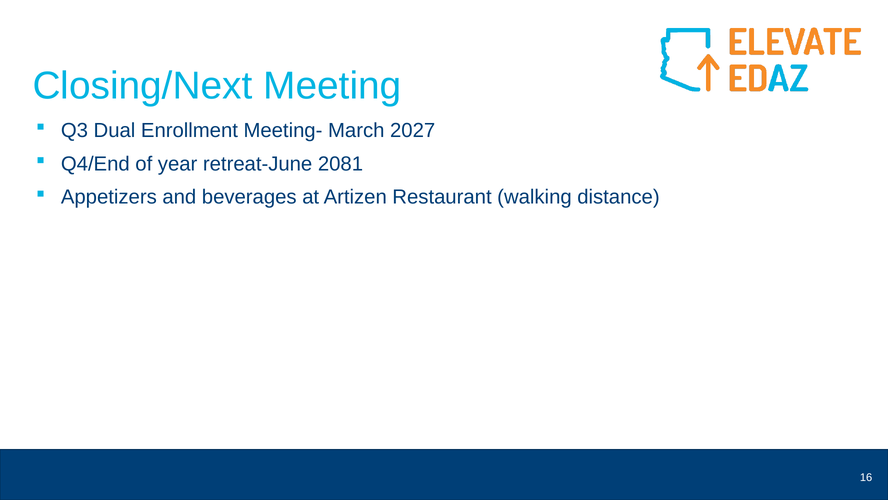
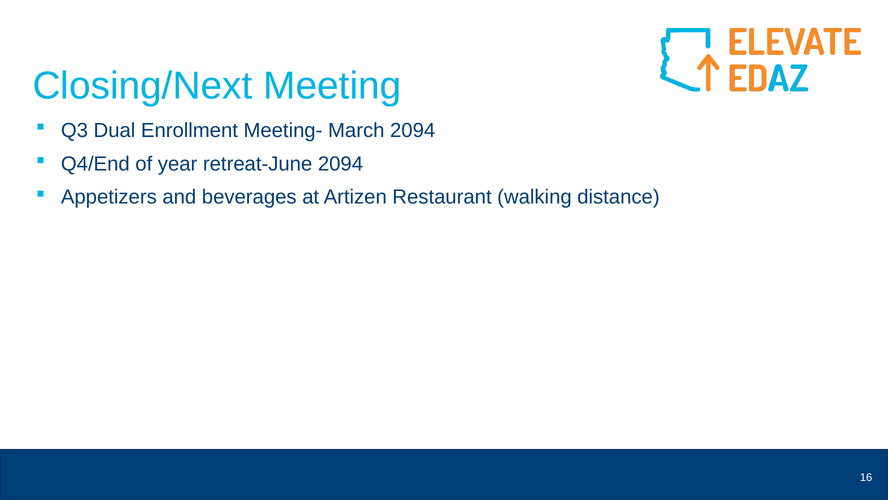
March 2027: 2027 -> 2094
retreat-June 2081: 2081 -> 2094
